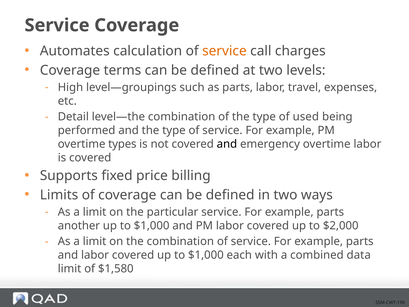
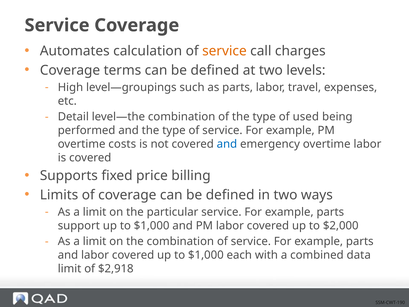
types: types -> costs
and at (227, 144) colour: black -> blue
another: another -> support
$1,580: $1,580 -> $2,918
